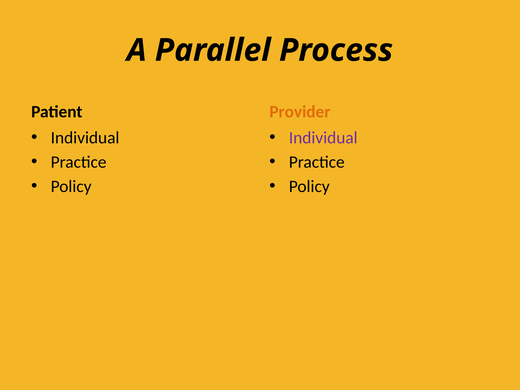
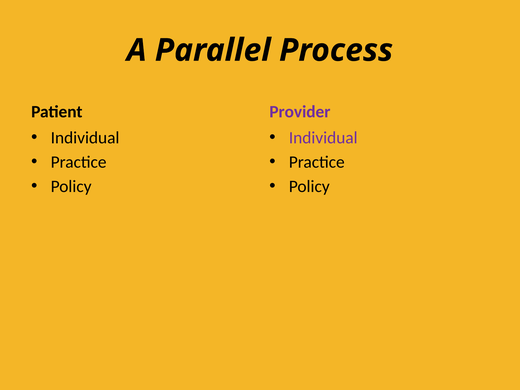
Provider colour: orange -> purple
